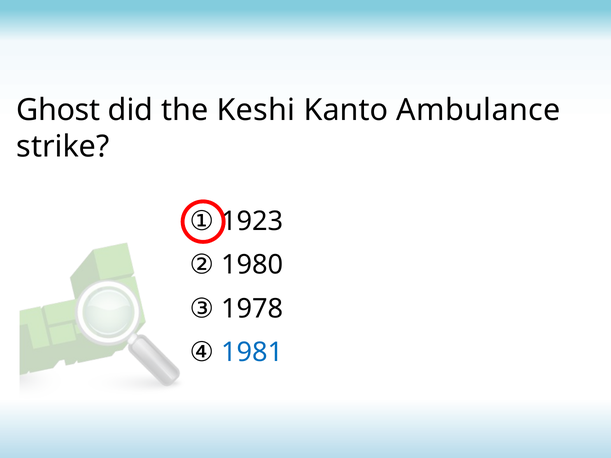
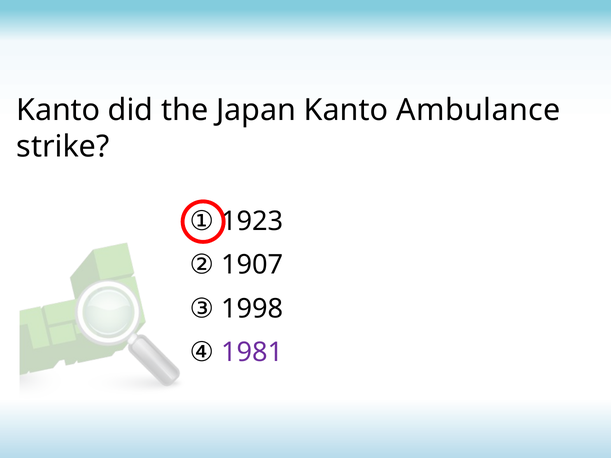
Ghost at (58, 110): Ghost -> Kanto
Keshi: Keshi -> Japan
1980: 1980 -> 1907
1978: 1978 -> 1998
1981 colour: blue -> purple
